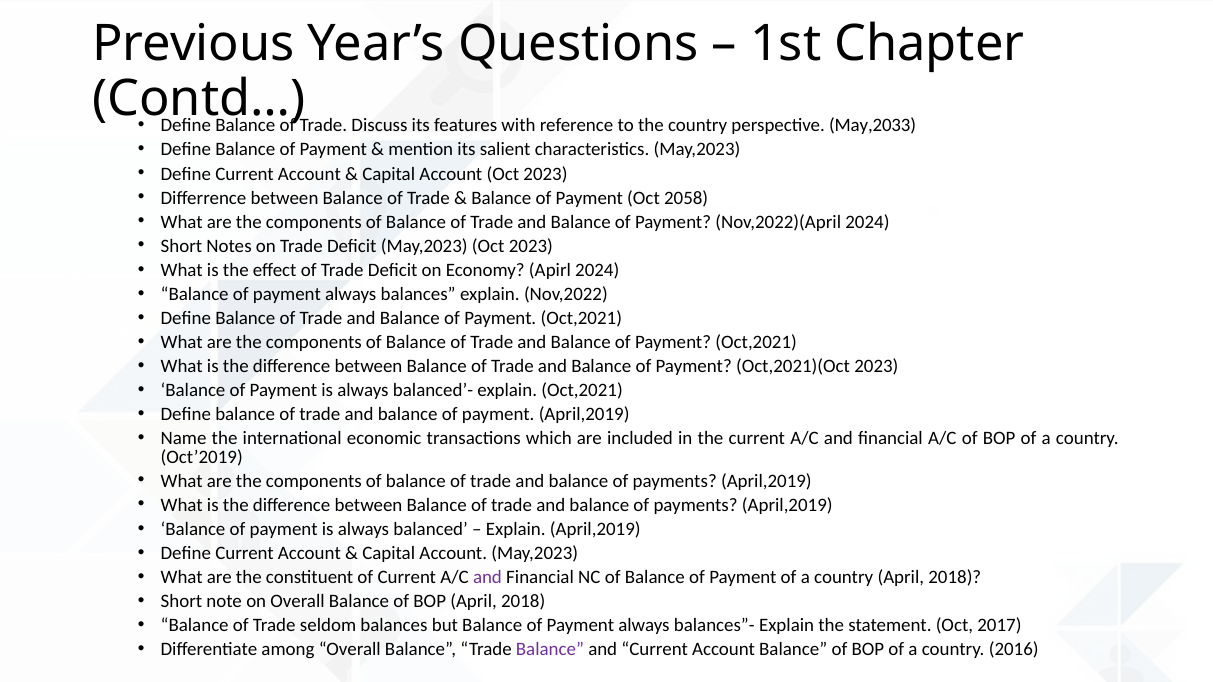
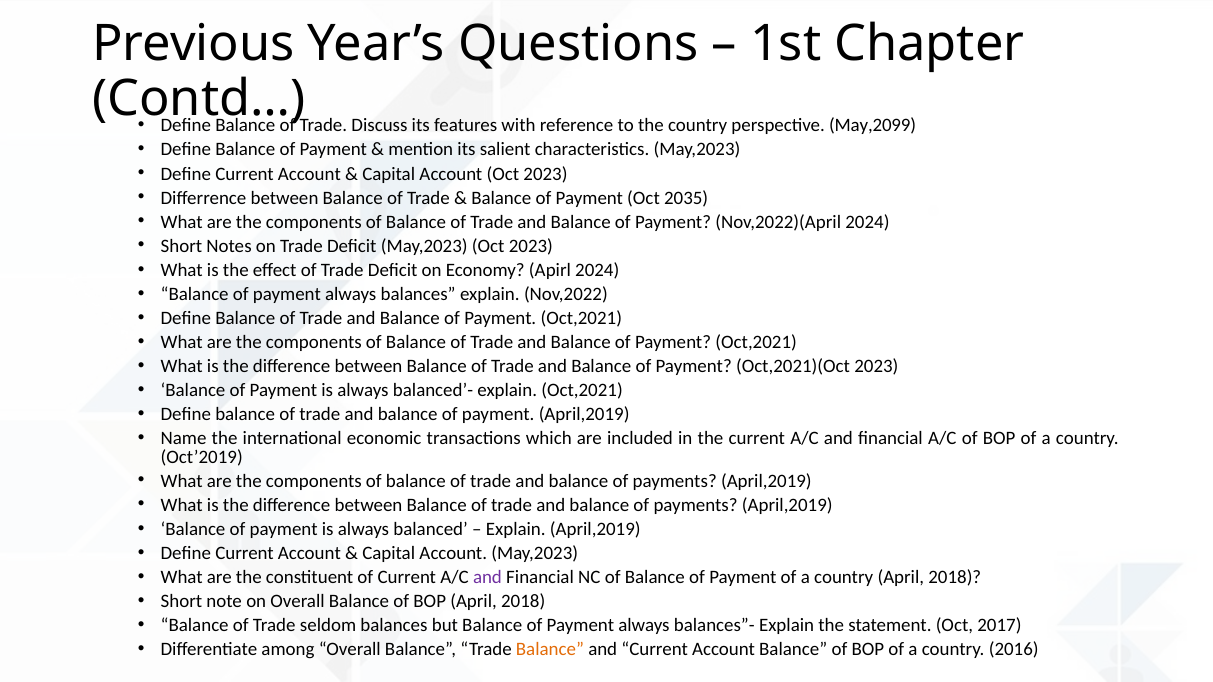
May,2033: May,2033 -> May,2099
2058: 2058 -> 2035
Balance at (550, 650) colour: purple -> orange
